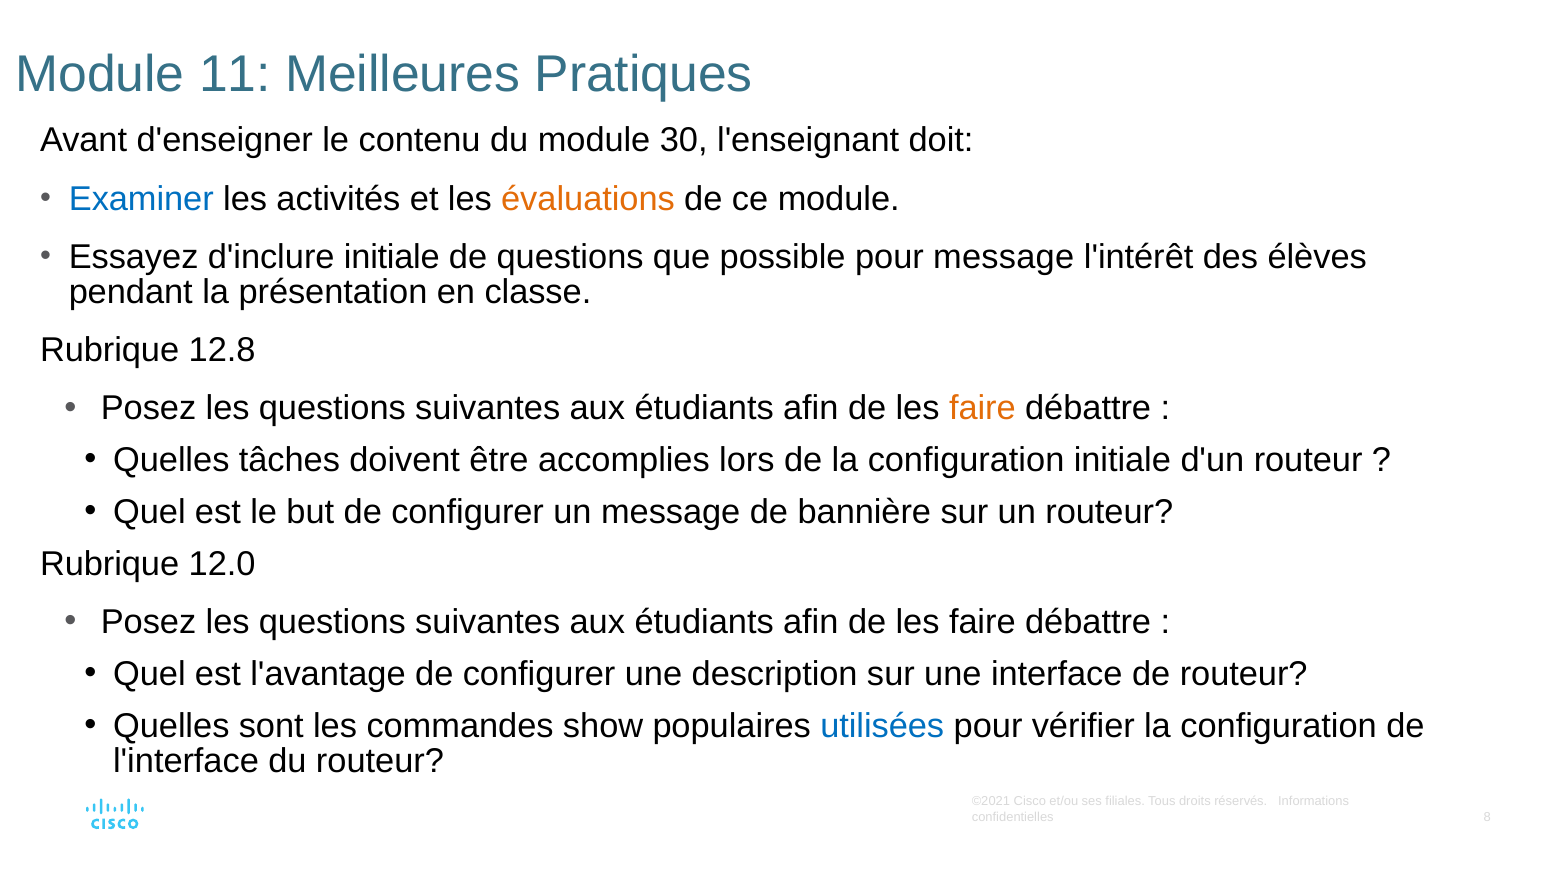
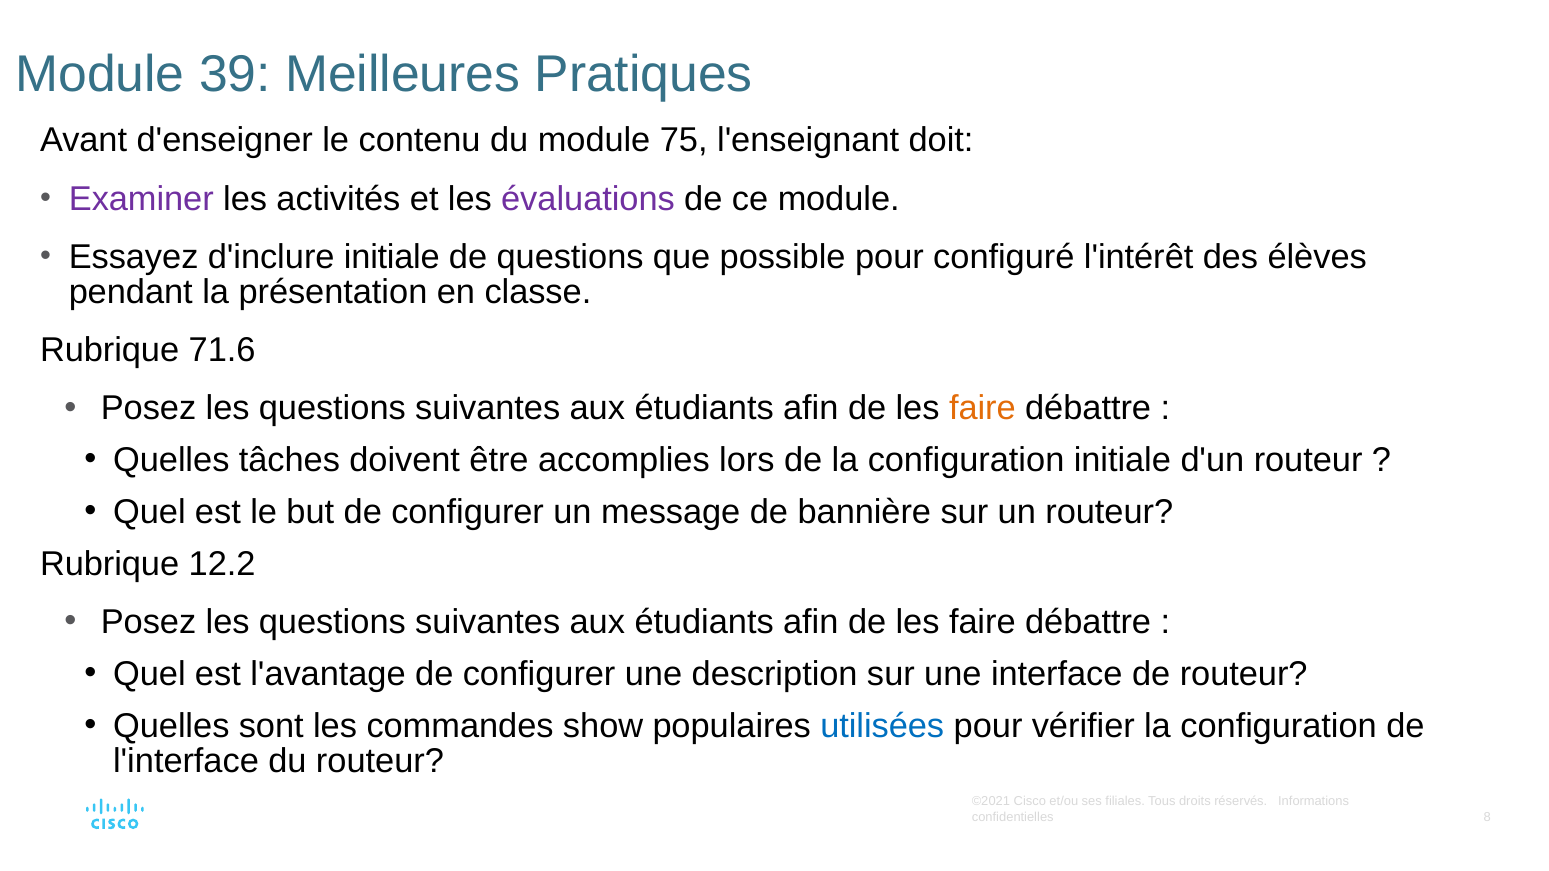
11: 11 -> 39
30: 30 -> 75
Examiner colour: blue -> purple
évaluations colour: orange -> purple
pour message: message -> configuré
12.8: 12.8 -> 71.6
12.0: 12.0 -> 12.2
